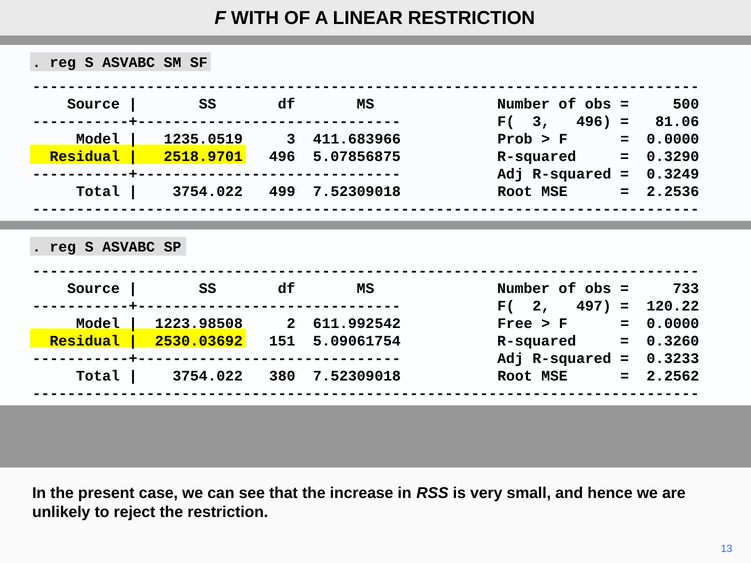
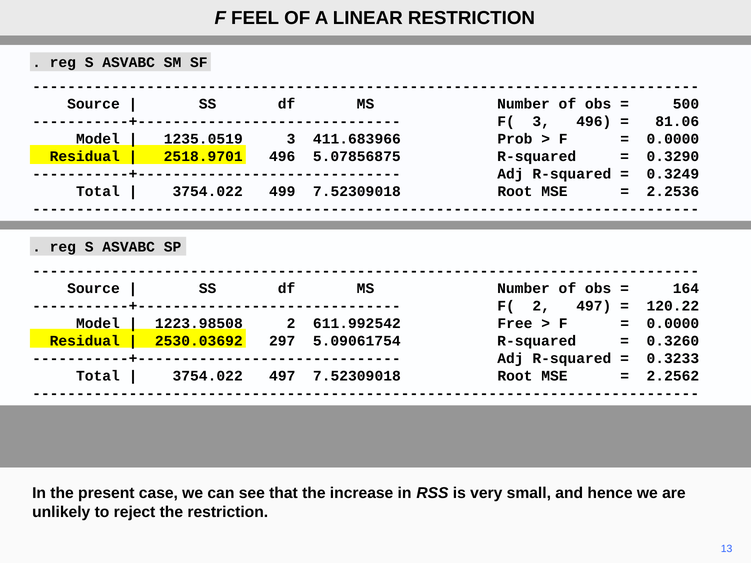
WITH: WITH -> FEEL
733: 733 -> 164
151: 151 -> 297
3754.022 380: 380 -> 497
